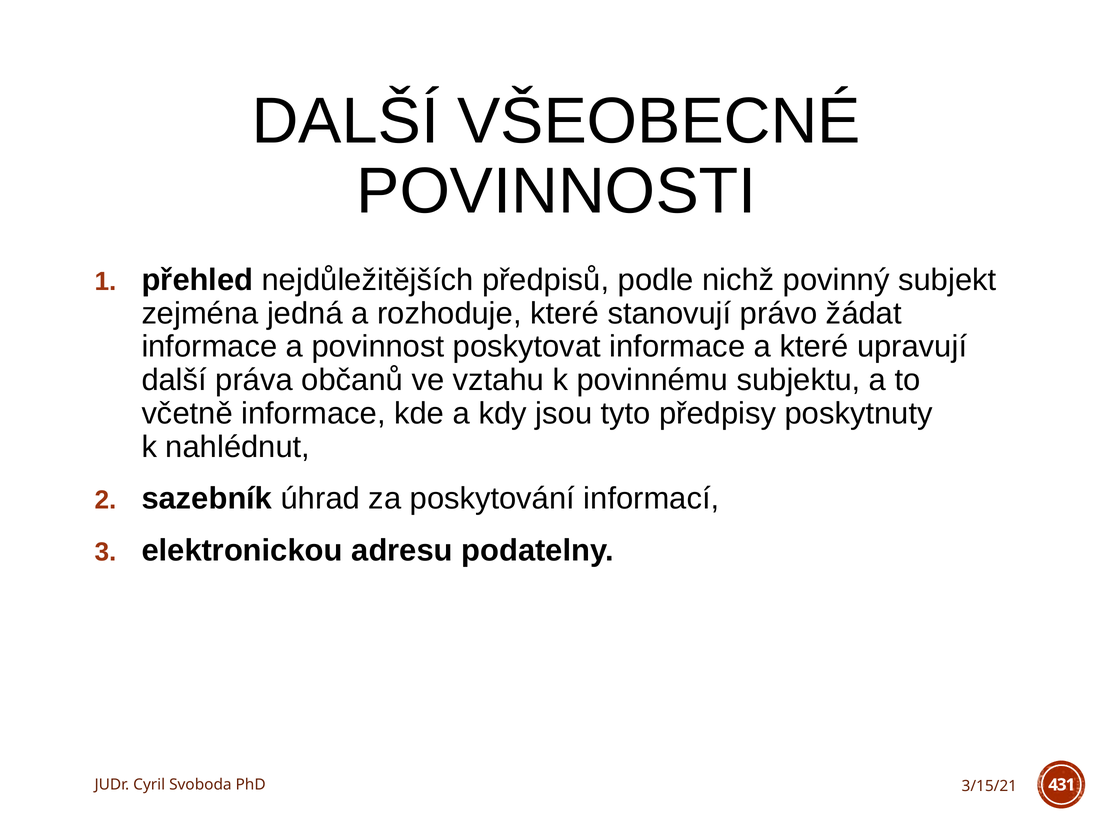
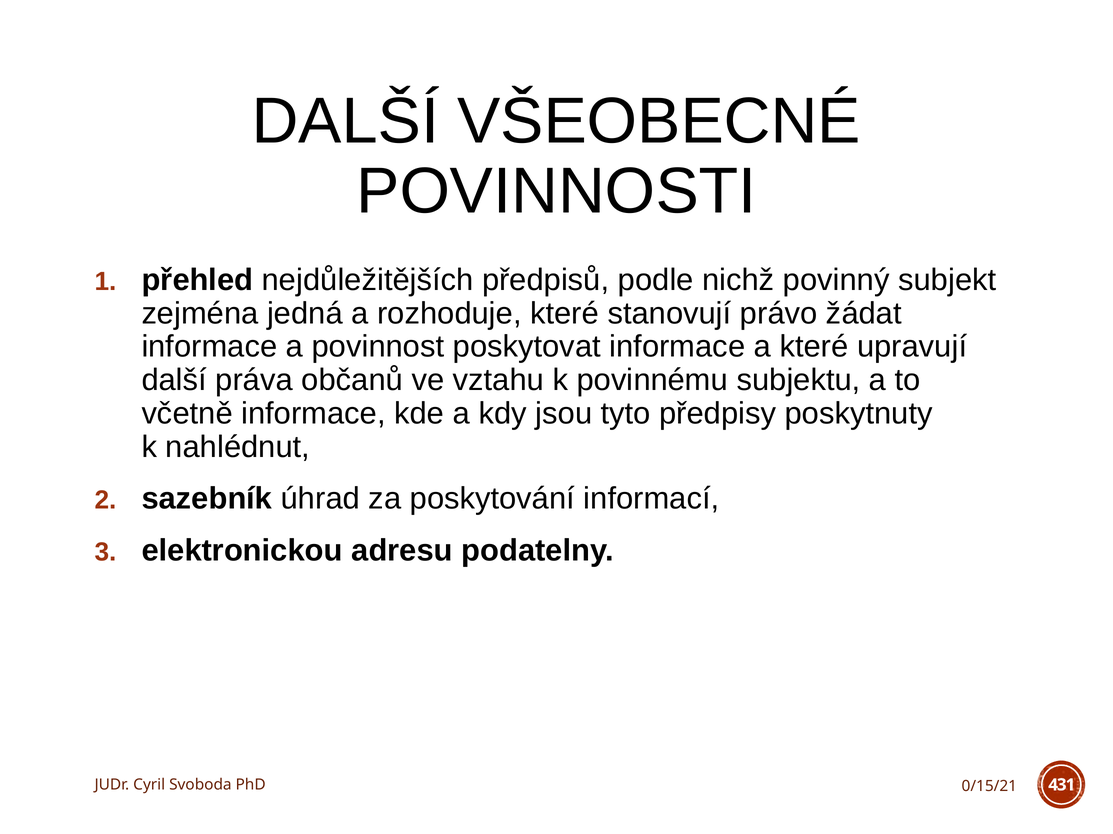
3/15/21: 3/15/21 -> 0/15/21
